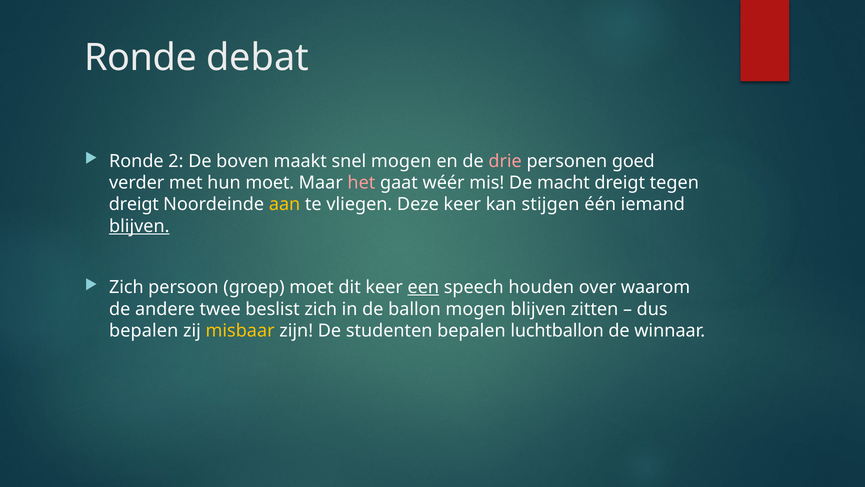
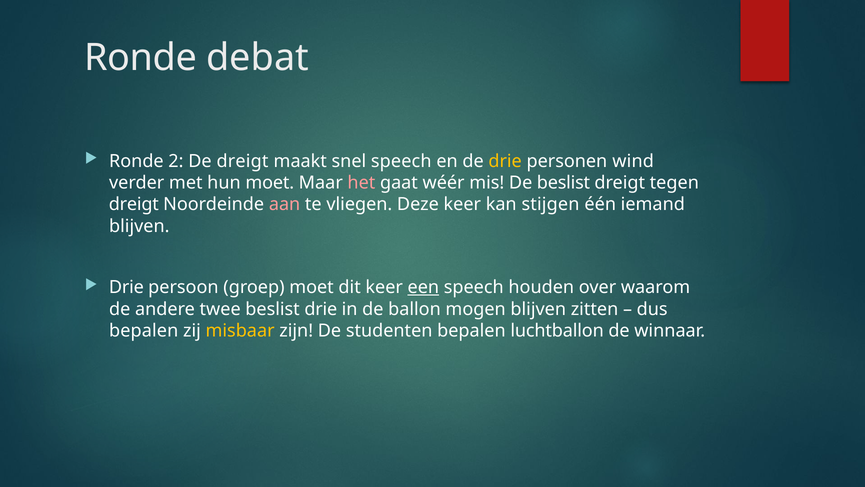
De boven: boven -> dreigt
snel mogen: mogen -> speech
drie at (505, 161) colour: pink -> yellow
goed: goed -> wind
De macht: macht -> beslist
aan colour: yellow -> pink
blijven at (139, 226) underline: present -> none
Zich at (126, 287): Zich -> Drie
beslist zich: zich -> drie
